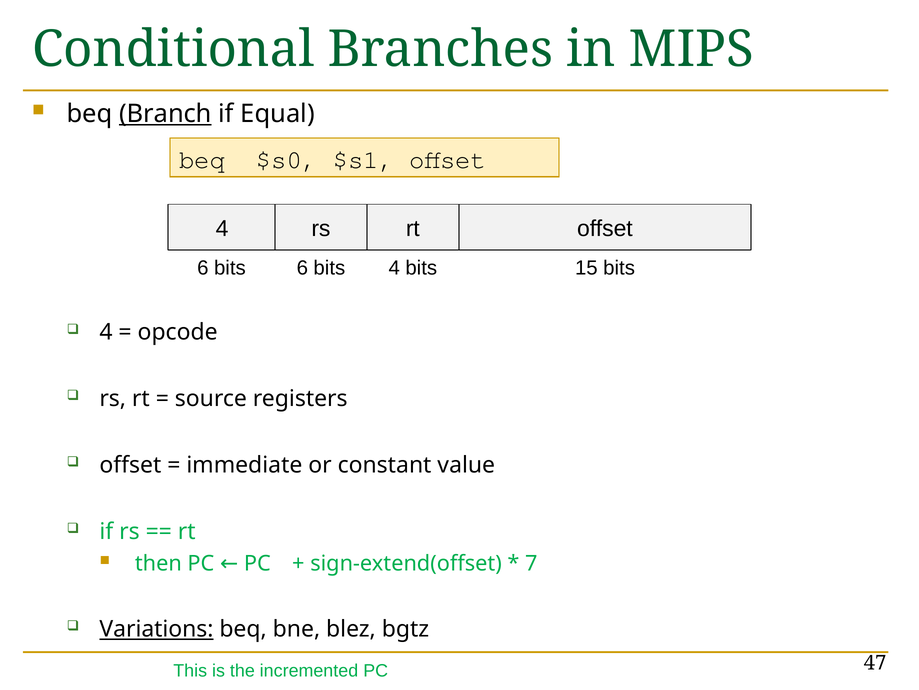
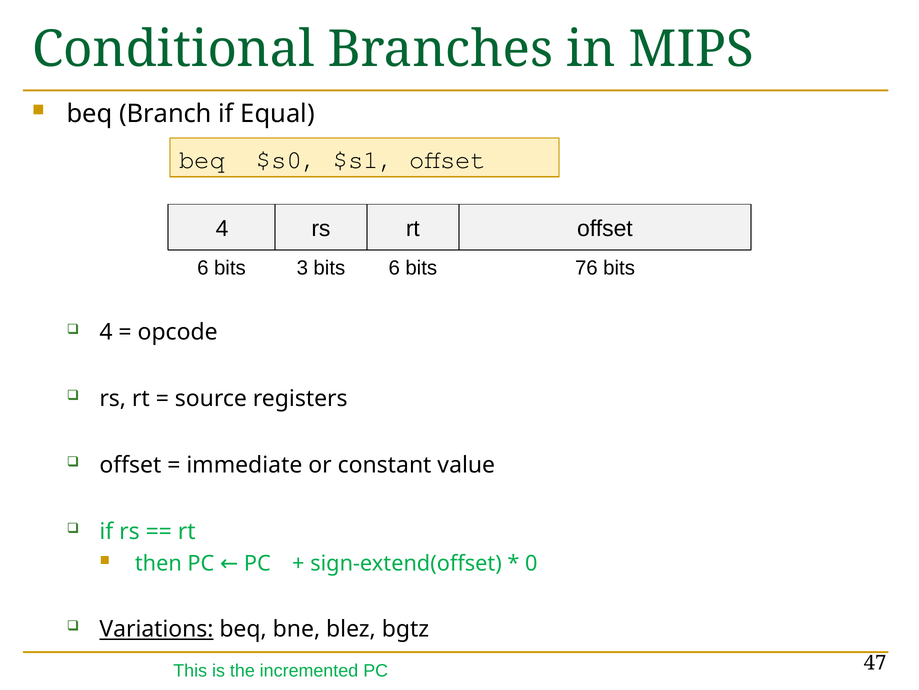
Branch underline: present -> none
bits 6: 6 -> 3
bits 4: 4 -> 6
15: 15 -> 76
7: 7 -> 0
